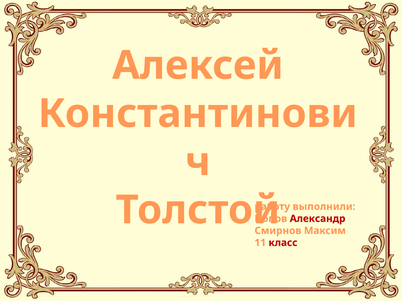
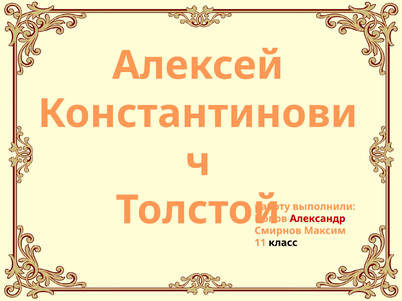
класс colour: red -> black
